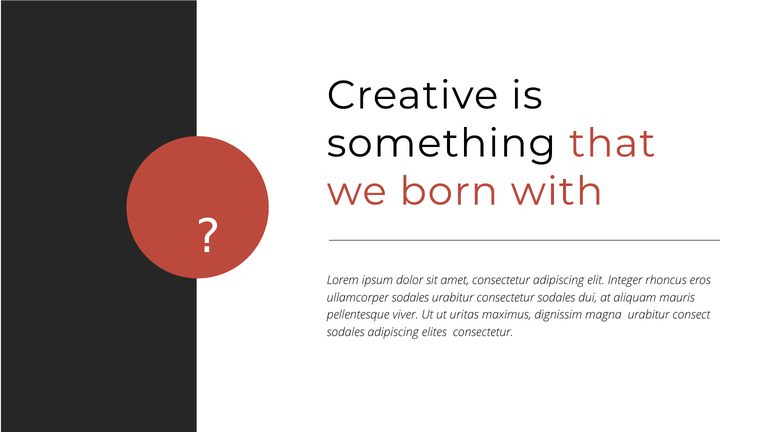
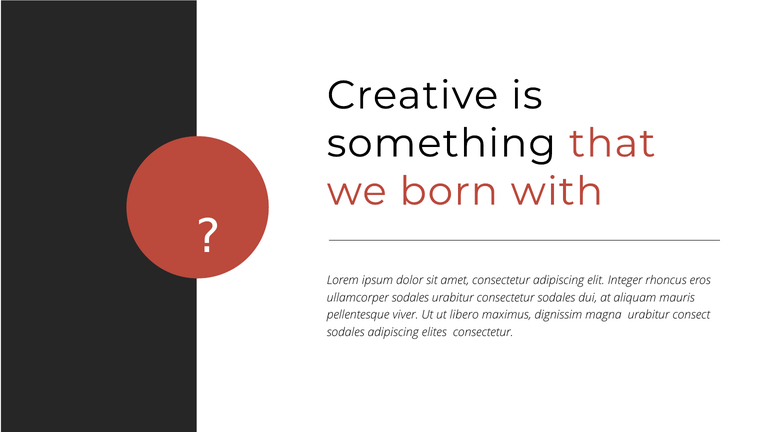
uritas: uritas -> libero
